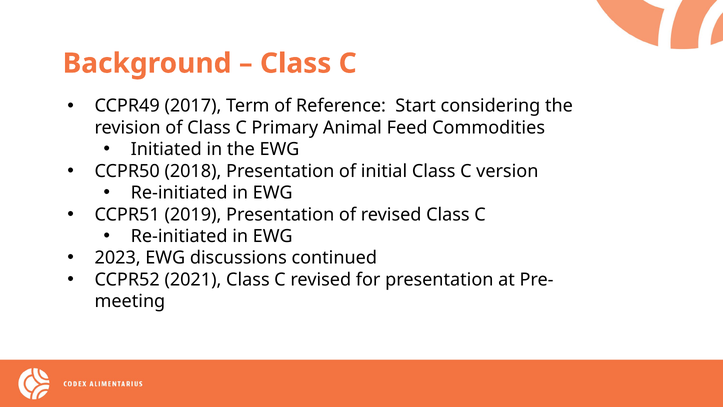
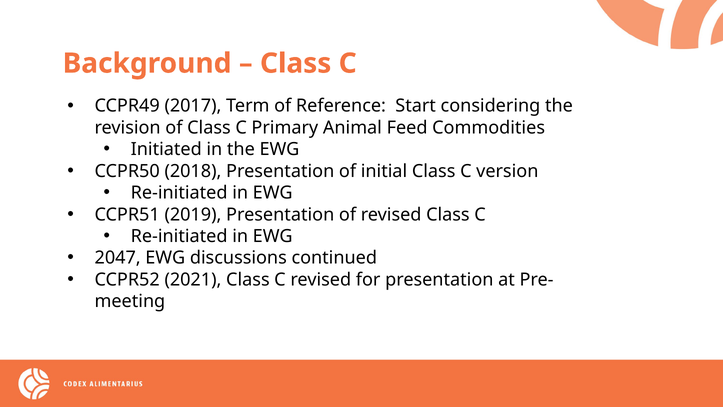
2023: 2023 -> 2047
